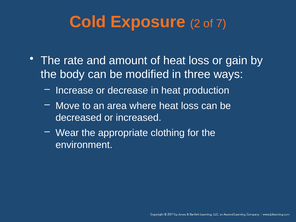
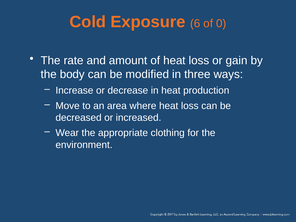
2: 2 -> 6
7: 7 -> 0
